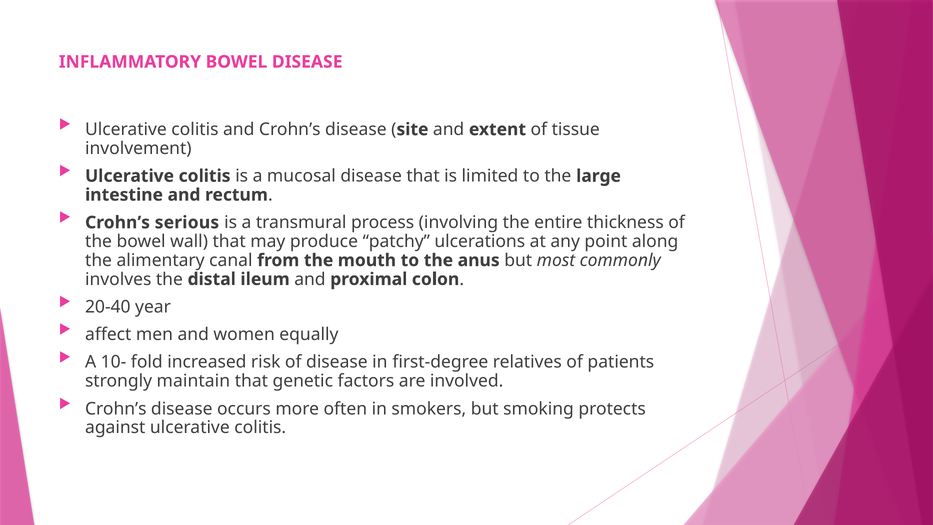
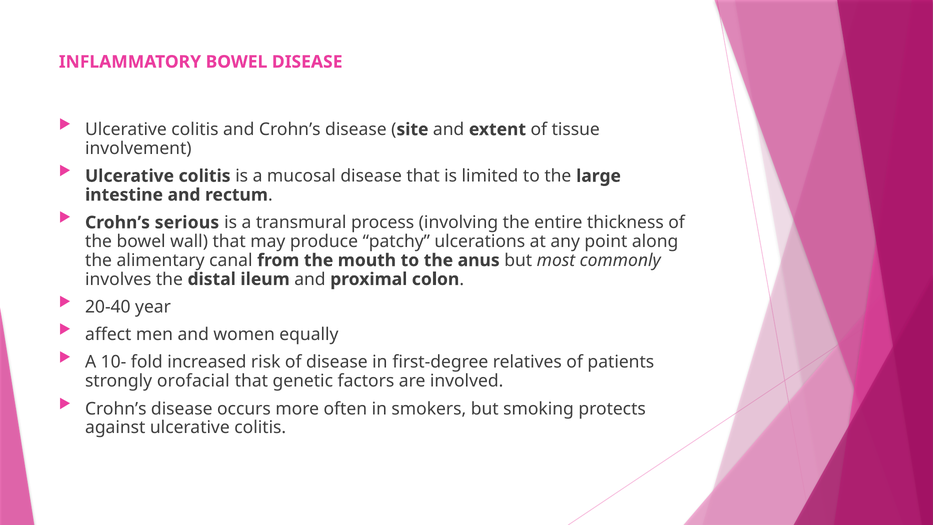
maintain: maintain -> orofacial
